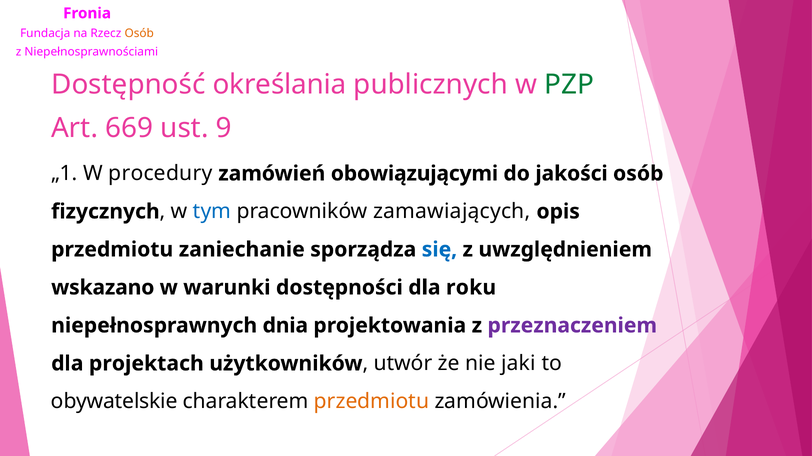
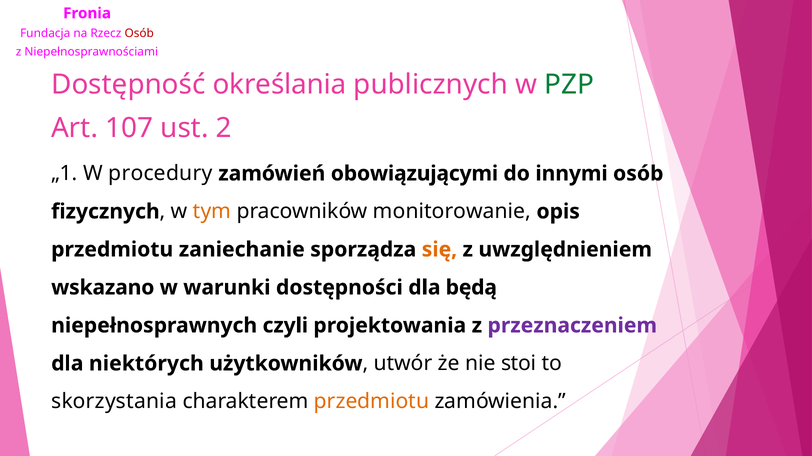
Osób at (139, 34) colour: orange -> red
669: 669 -> 107
9: 9 -> 2
jakości: jakości -> innymi
tym colour: blue -> orange
zamawiających: zamawiających -> monitorowanie
się colour: blue -> orange
roku: roku -> będą
dnia: dnia -> czyli
projektach: projektach -> niektórych
jaki: jaki -> stoi
obywatelskie: obywatelskie -> skorzystania
